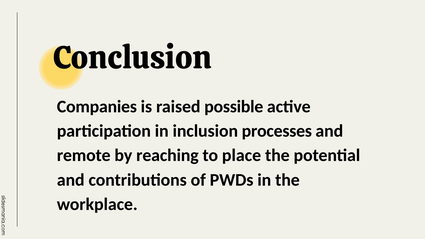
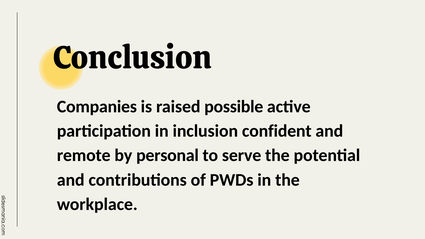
processes: processes -> confident
reaching: reaching -> personal
place: place -> serve
